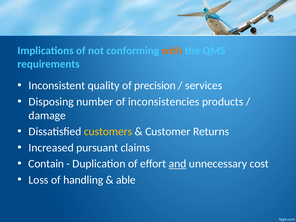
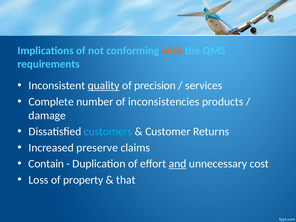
quality underline: none -> present
Disposing: Disposing -> Complete
customers colour: yellow -> light blue
pursuant: pursuant -> preserve
handling: handling -> property
able: able -> that
